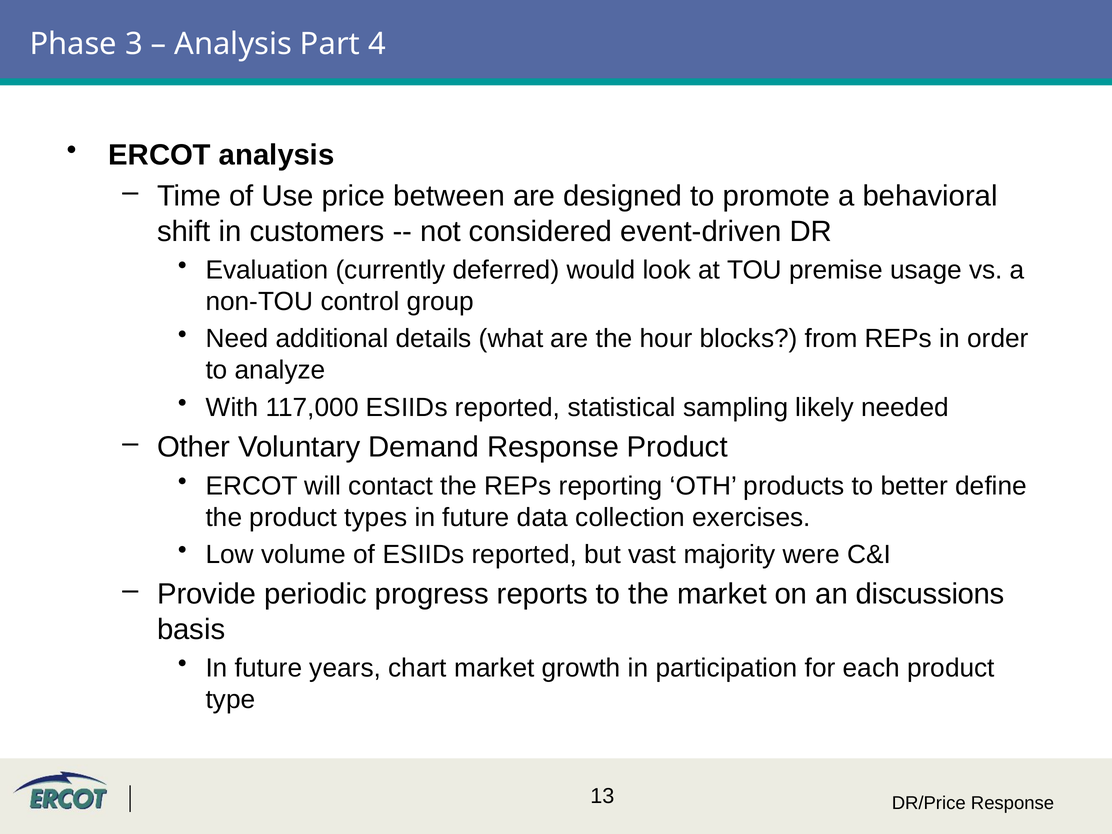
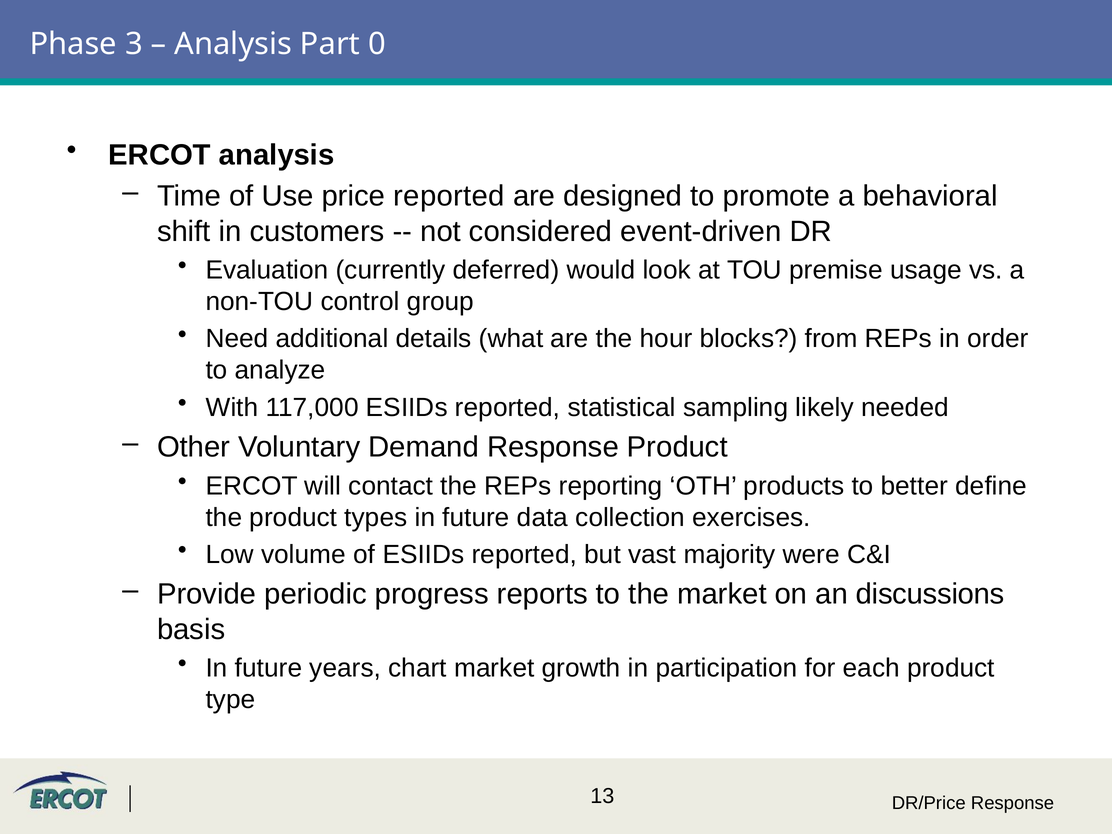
4: 4 -> 0
price between: between -> reported
